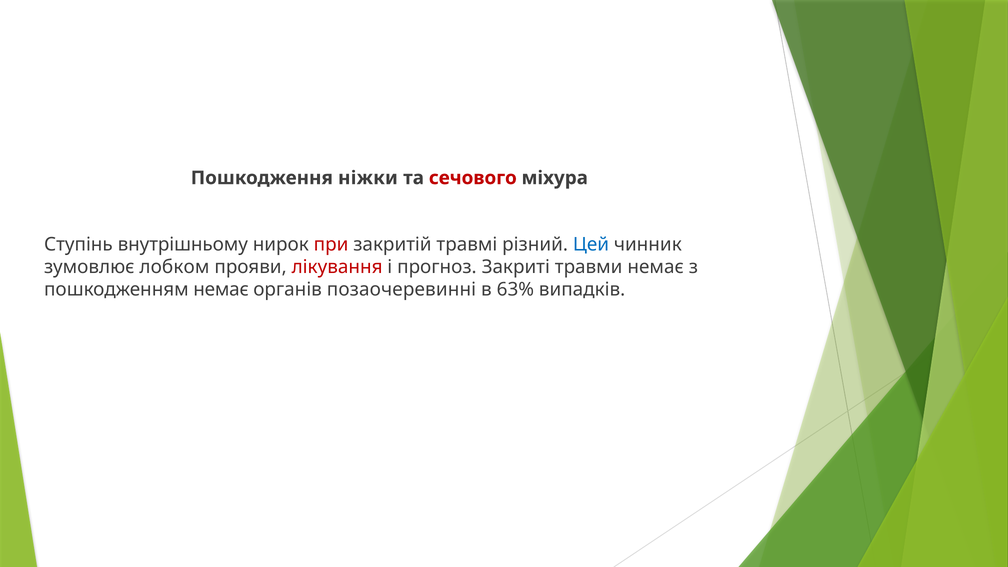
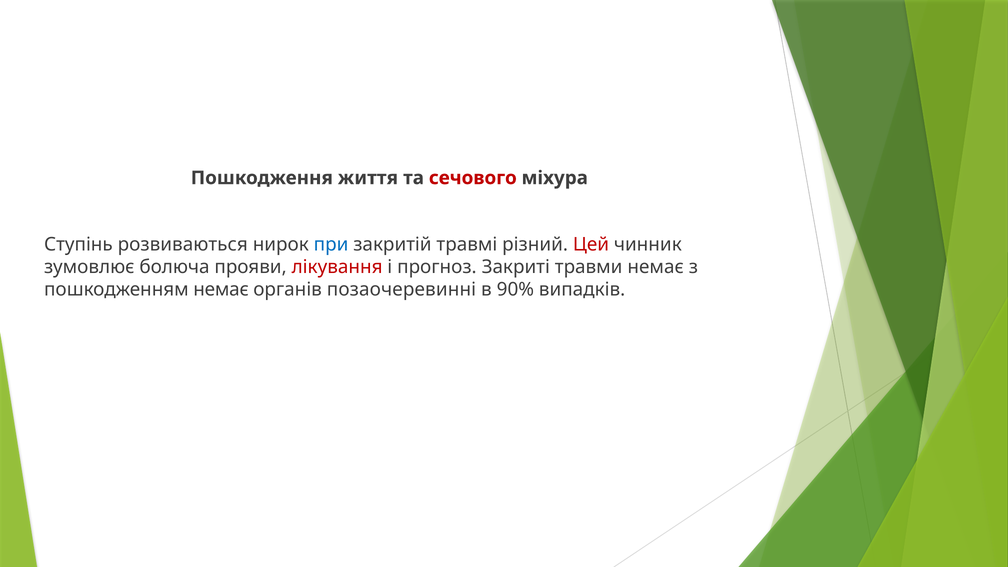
ніжки: ніжки -> життя
внутрішньому: внутрішньому -> розвиваються
при colour: red -> blue
Цей colour: blue -> red
лобком: лобком -> болюча
63%: 63% -> 90%
